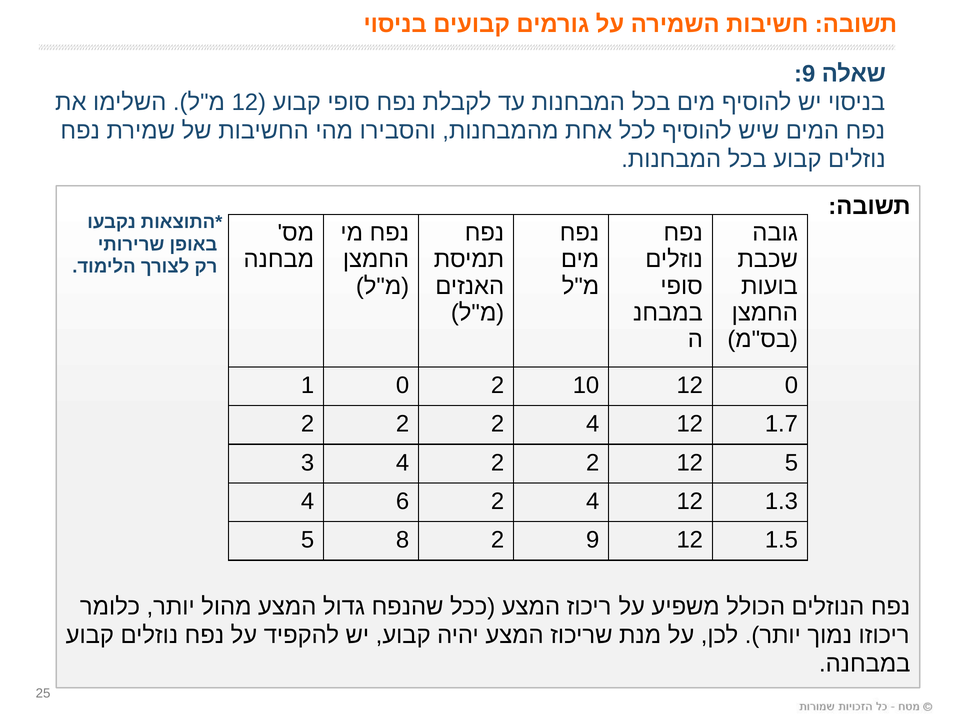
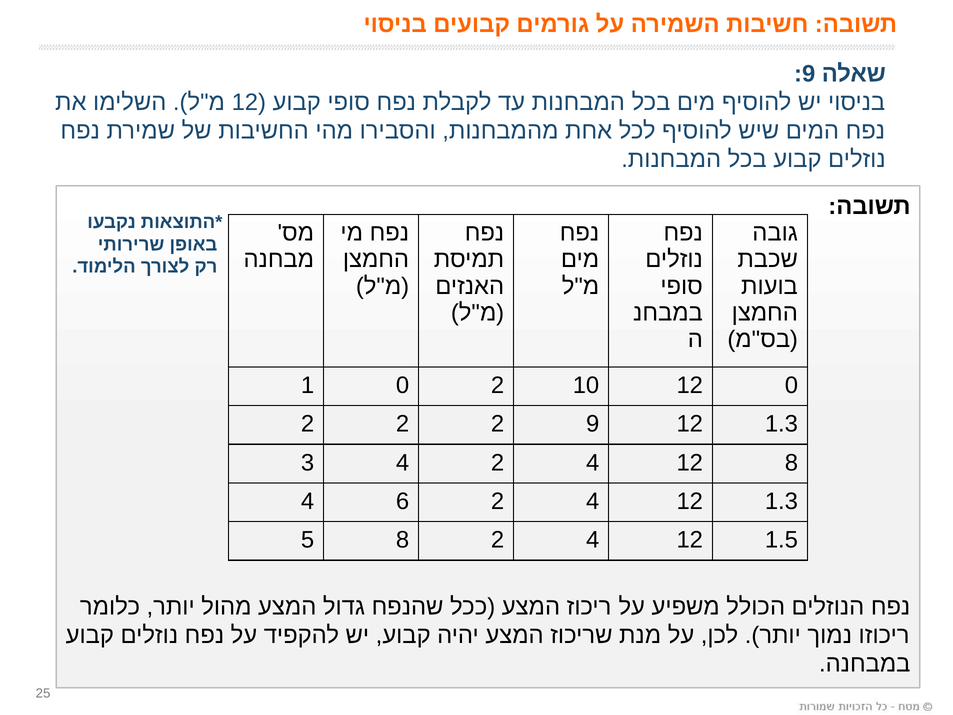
2 2 4: 4 -> 9
1.7 at (781, 424): 1.7 -> 1.3
4 2 2: 2 -> 4
12 5: 5 -> 8
8 2 9: 9 -> 4
